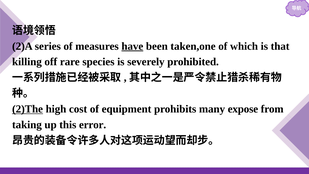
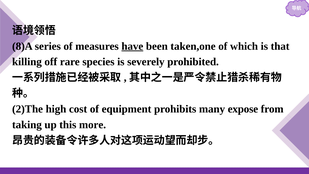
2)A: 2)A -> 8)A
2)The underline: present -> none
error: error -> more
